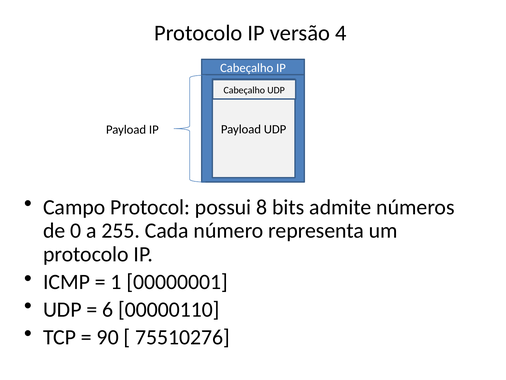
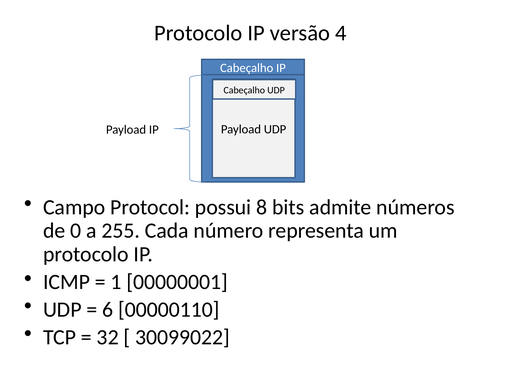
90: 90 -> 32
75510276: 75510276 -> 30099022
